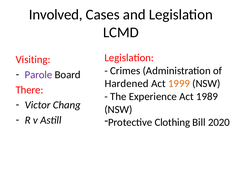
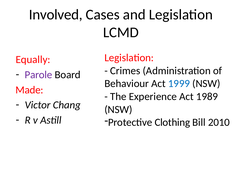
Visiting: Visiting -> Equally
Hardened: Hardened -> Behaviour
1999 colour: orange -> blue
There: There -> Made
2020: 2020 -> 2010
